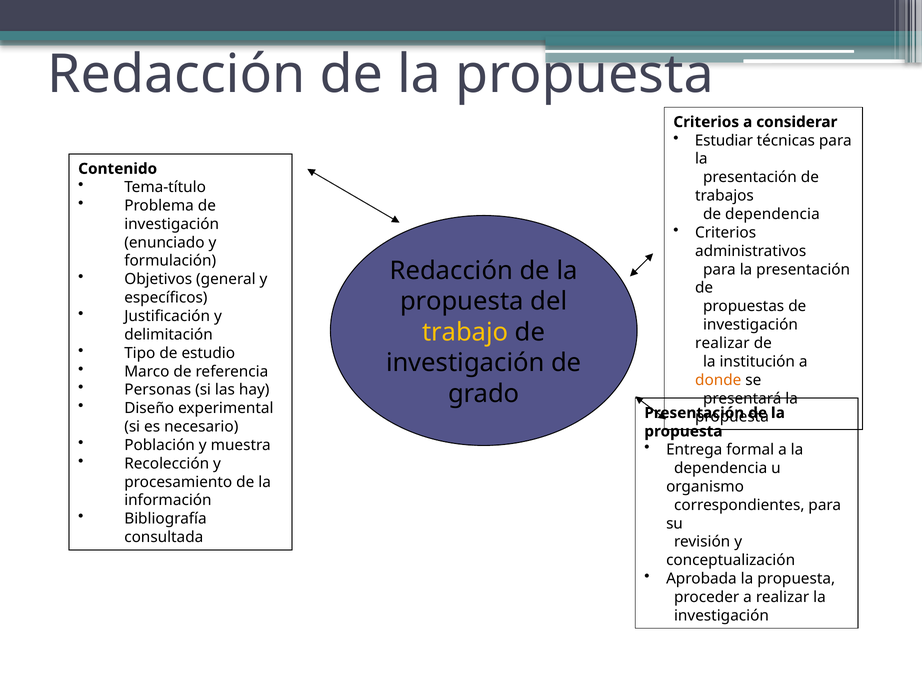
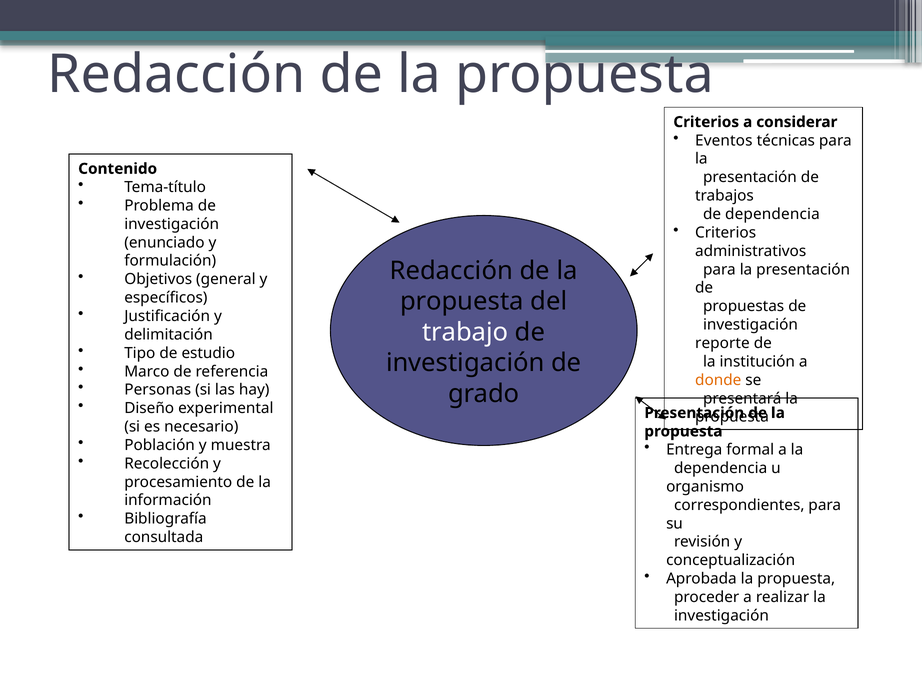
Estudiar: Estudiar -> Eventos
trabajo colour: yellow -> white
realizar at (722, 343): realizar -> reporte
